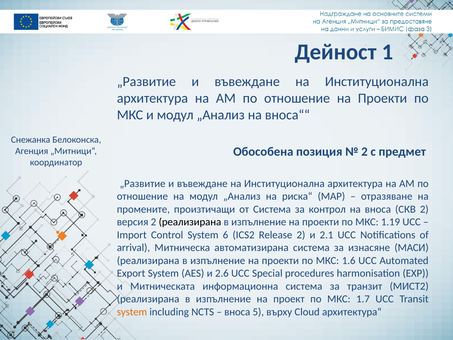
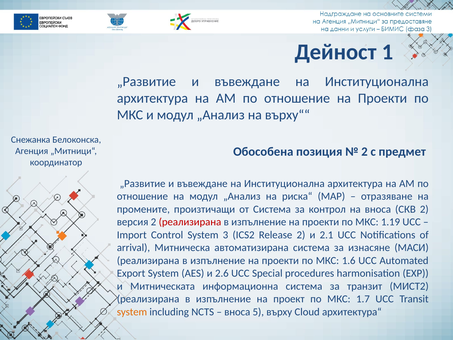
вноса““: вноса““ -> върху““
реализирана at (190, 222) colour: black -> red
6: 6 -> 3
